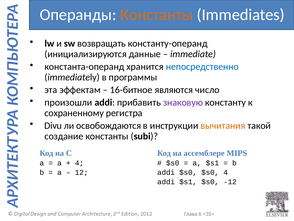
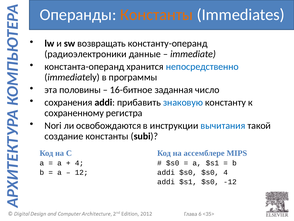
инициализируются: инициализируются -> радиоэлектроники
эффектам: эффектам -> половины
являются: являются -> заданная
произошли: произошли -> сохранения
знаковую colour: purple -> blue
Divu: Divu -> Nori
вычитания colour: orange -> blue
